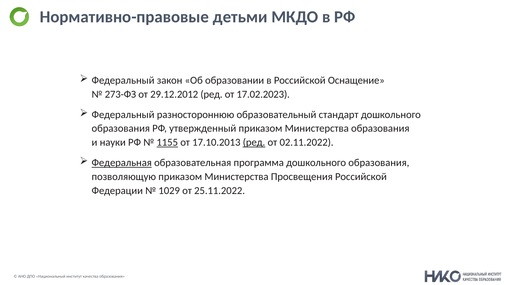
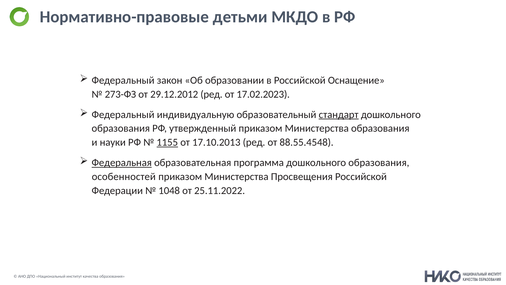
разностороннюю: разностороннюю -> индивидуальную
стандарт underline: none -> present
ред at (254, 142) underline: present -> none
02.11.2022: 02.11.2022 -> 88.55.4548
позволяющую: позволяющую -> особенностей
1029: 1029 -> 1048
